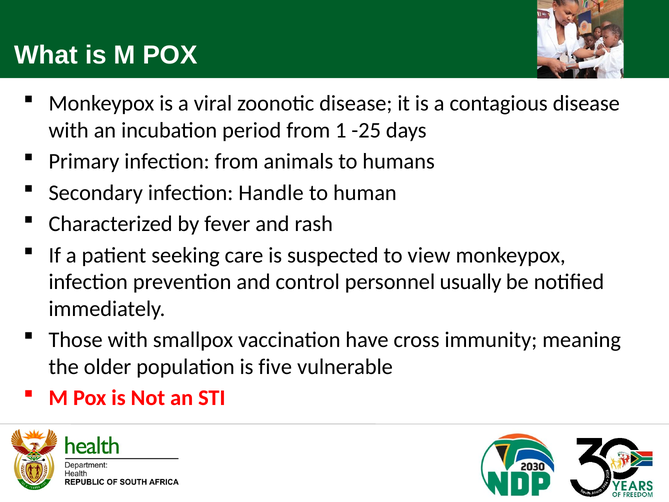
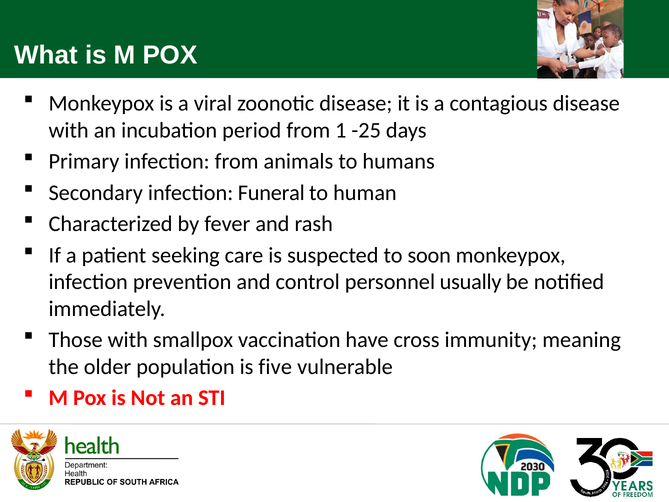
Handle: Handle -> Funeral
view: view -> soon
